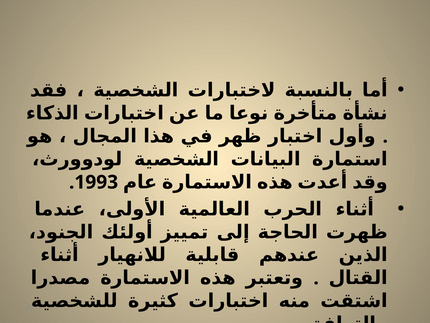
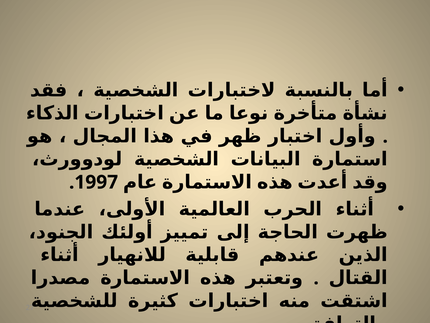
1993: 1993 -> 1997
